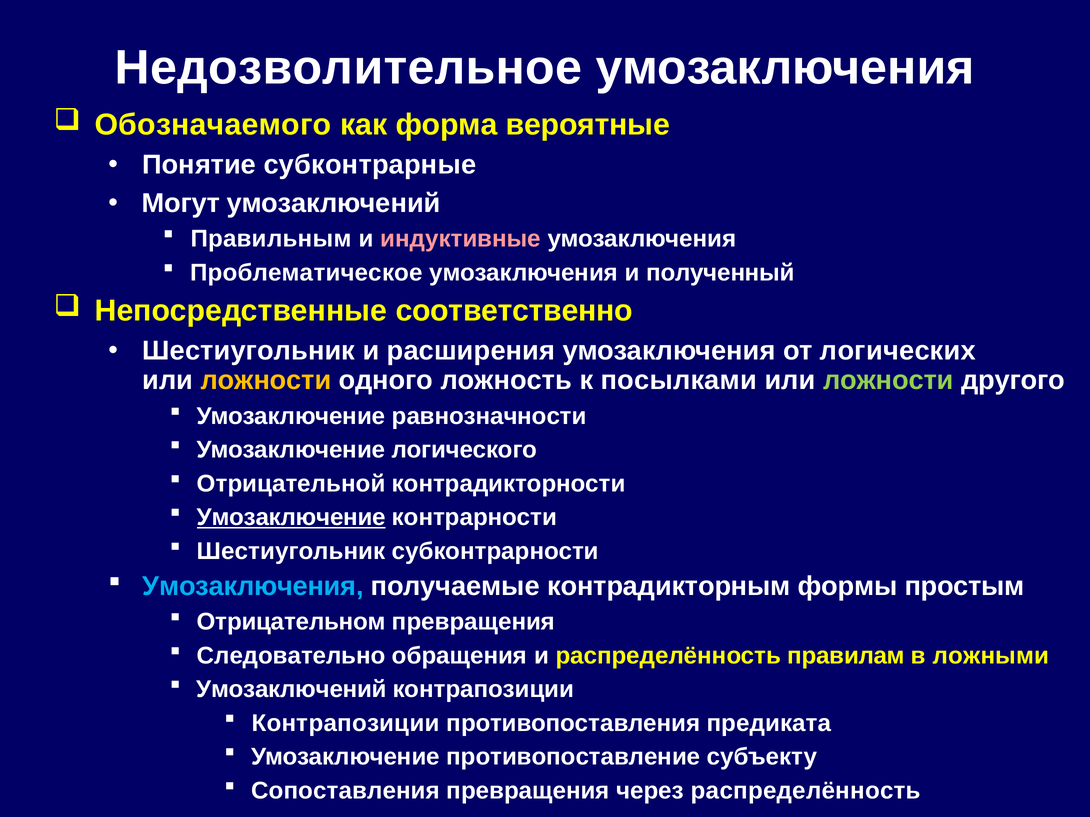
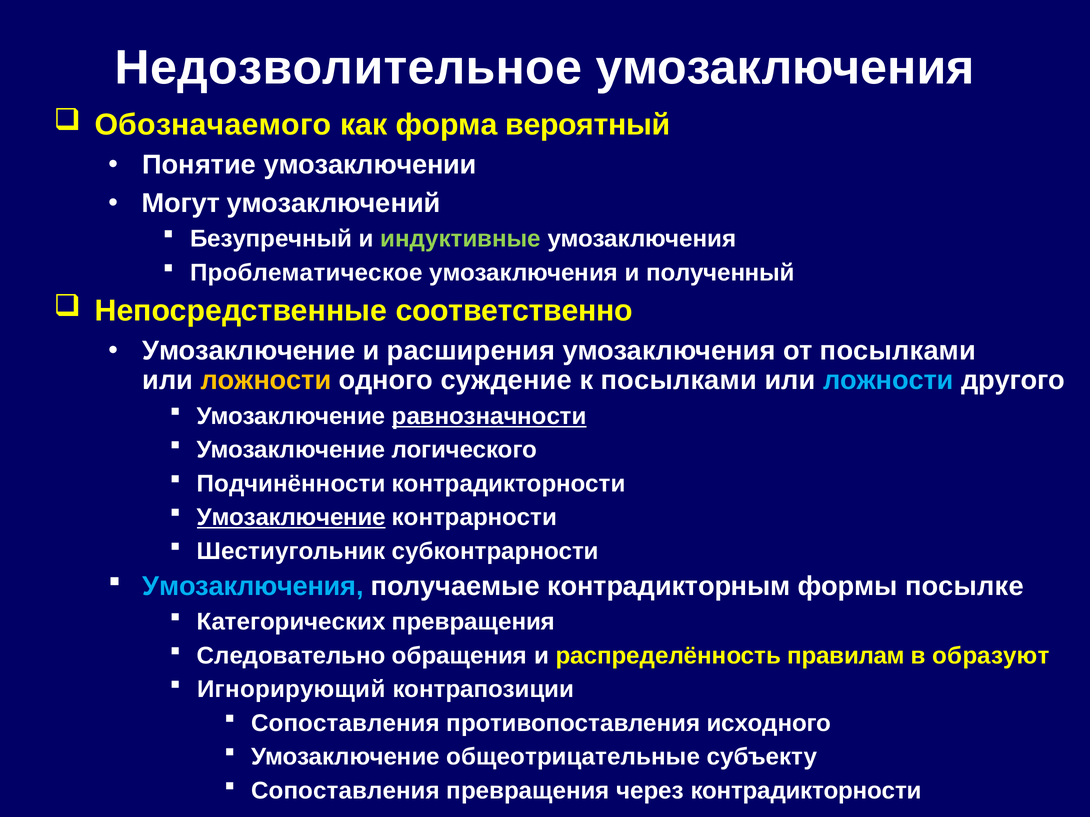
вероятные: вероятные -> вероятный
субконтрарные: субконтрарные -> умозаключении
Правильным: Правильным -> Безупречный
индуктивные colour: pink -> light green
Шестиугольник at (249, 351): Шестиугольник -> Умозаключение
от логических: логических -> посылками
ложность: ложность -> суждение
ложности at (888, 381) colour: light green -> light blue
равнозначности underline: none -> present
Отрицательной: Отрицательной -> Подчинённости
простым: простым -> посылке
Отрицательном: Отрицательном -> Категорических
ложными: ложными -> образуют
Умозаключений at (292, 690): Умозаключений -> Игнорирующий
Контрапозиции at (346, 723): Контрапозиции -> Сопоставления
предиката: предиката -> исходного
противопоставление: противопоставление -> общеотрицательные
через распределённость: распределённость -> контрадикторности
